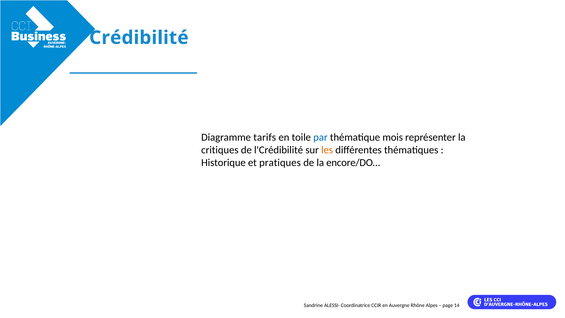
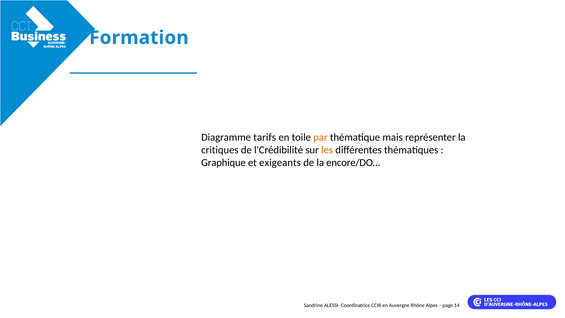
Crédibilité: Crédibilité -> Formation
par colour: blue -> orange
mois: mois -> mais
Historique: Historique -> Graphique
pratiques: pratiques -> exigeants
